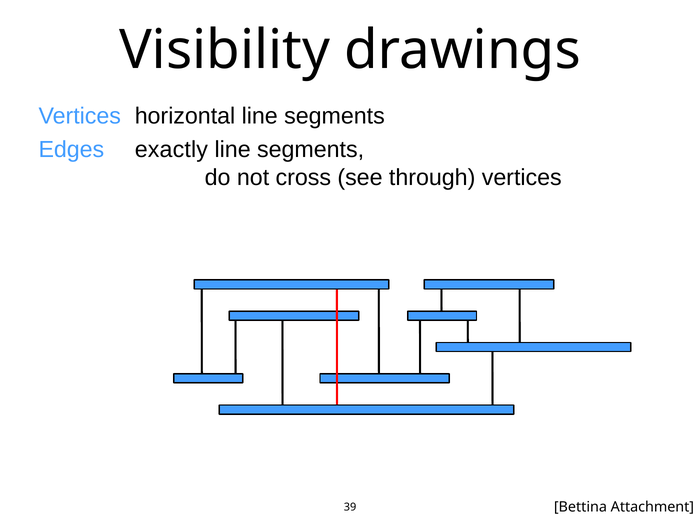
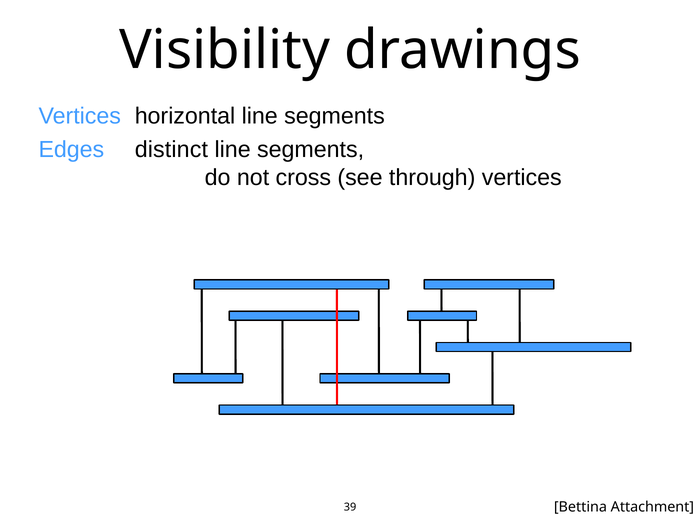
exactly: exactly -> distinct
